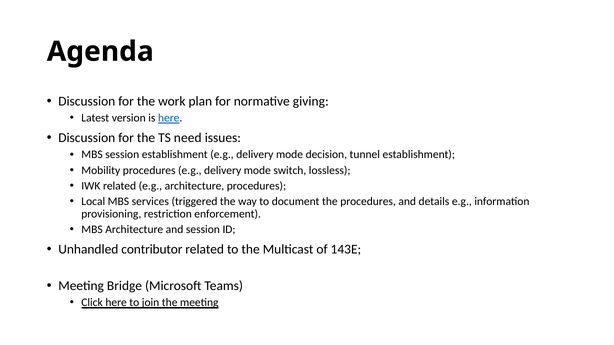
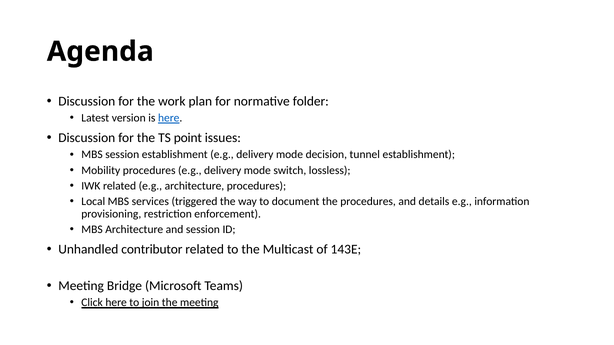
giving: giving -> folder
need: need -> point
